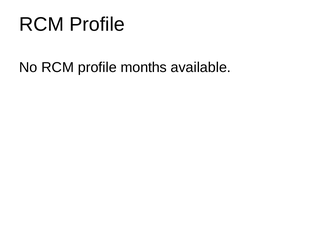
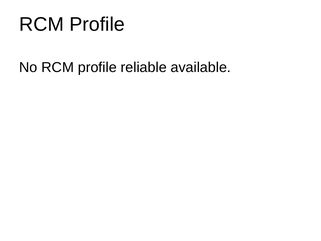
months: months -> reliable
